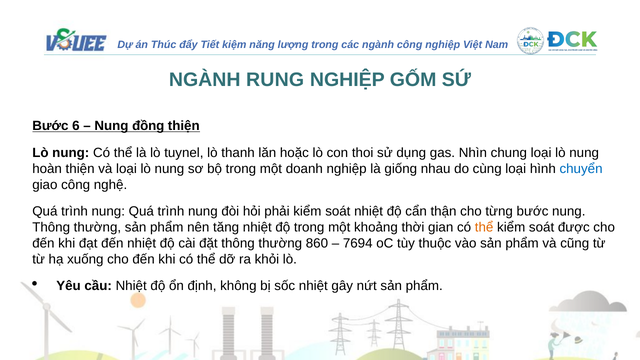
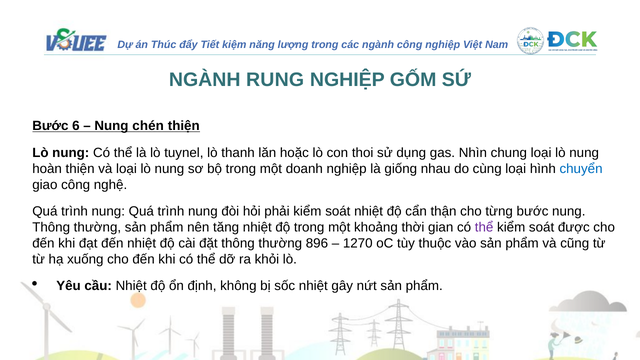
đồng: đồng -> chén
thể at (484, 227) colour: orange -> purple
860: 860 -> 896
7694: 7694 -> 1270
